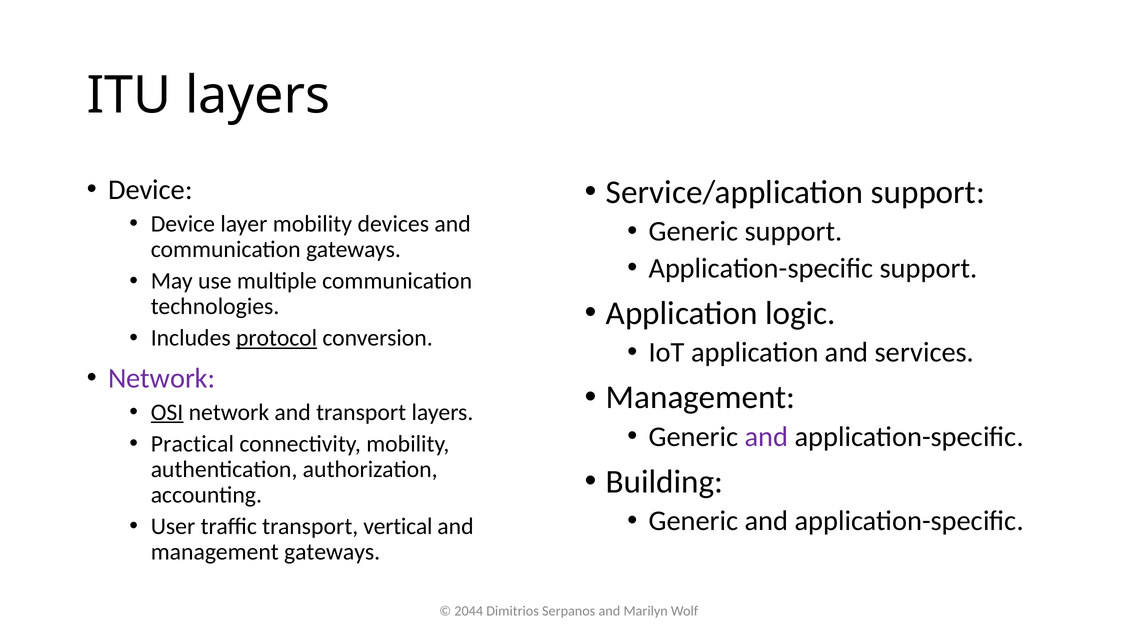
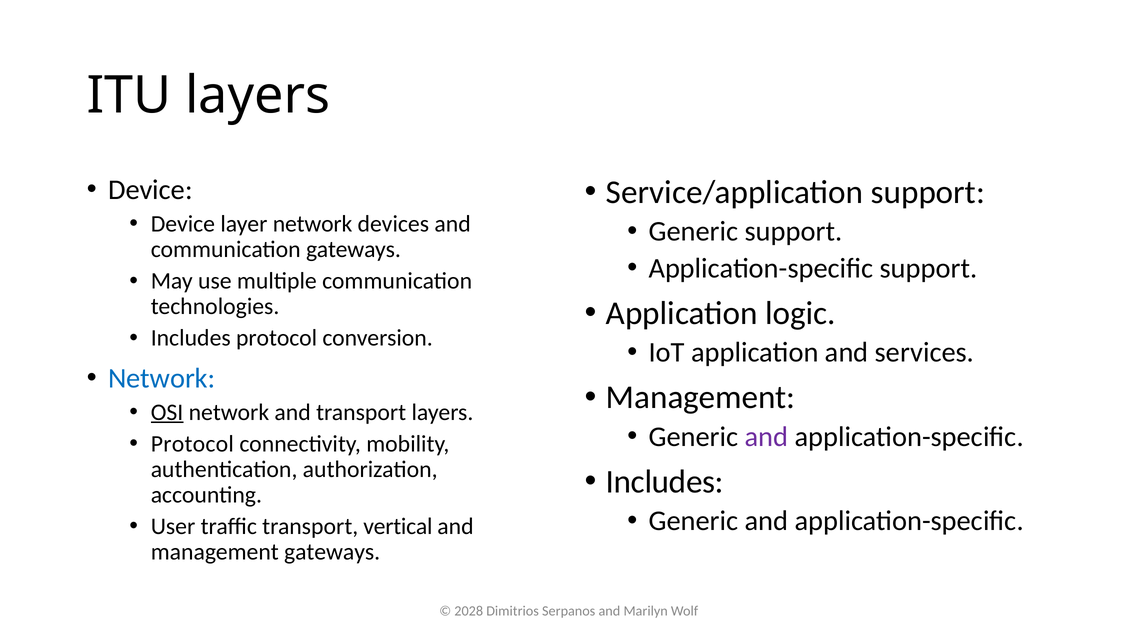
layer mobility: mobility -> network
protocol at (277, 338) underline: present -> none
Network at (162, 378) colour: purple -> blue
Practical at (192, 444): Practical -> Protocol
Building at (665, 482): Building -> Includes
2044: 2044 -> 2028
